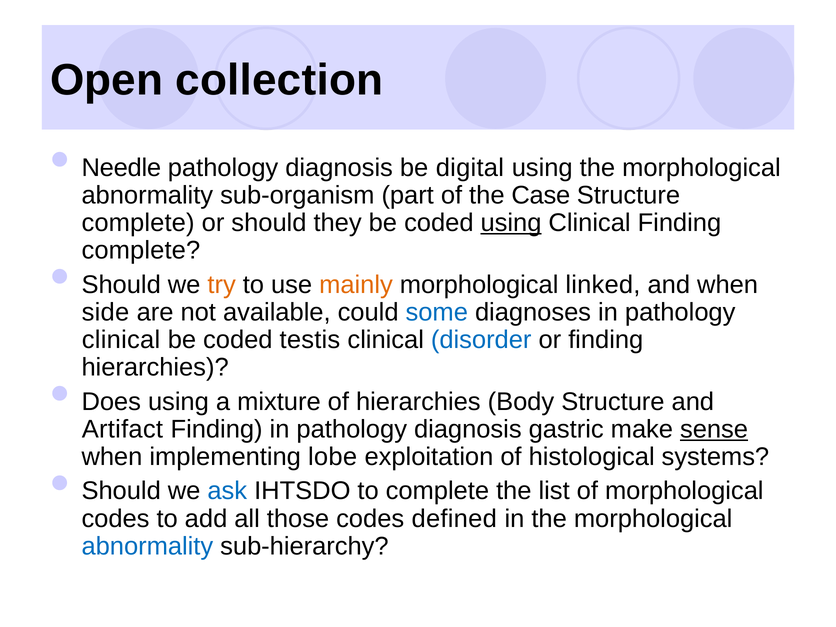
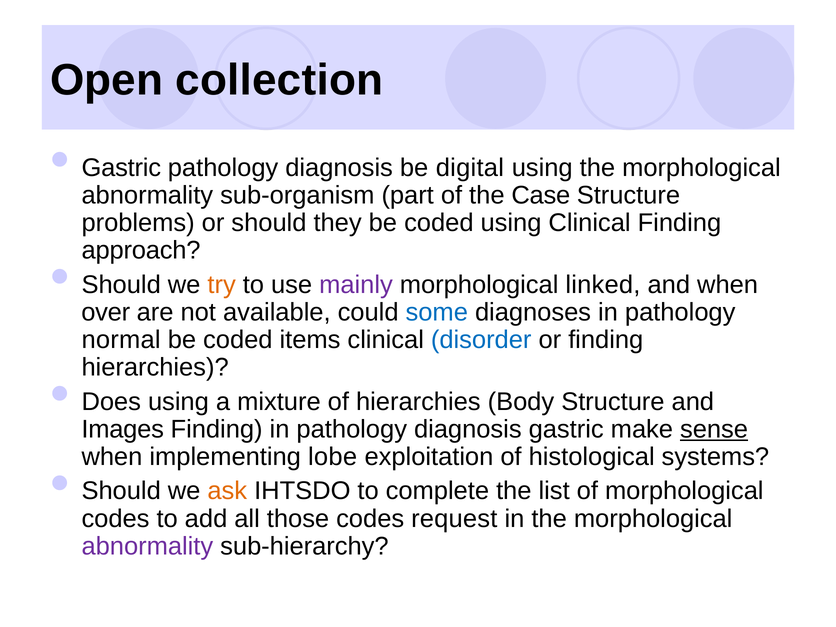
Needle at (121, 168): Needle -> Gastric
complete at (138, 223): complete -> problems
using at (511, 223) underline: present -> none
complete at (141, 250): complete -> approach
mainly colour: orange -> purple
side: side -> over
clinical at (121, 340): clinical -> normal
testis: testis -> items
Artifact: Artifact -> Images
ask colour: blue -> orange
defined: defined -> request
abnormality at (147, 546) colour: blue -> purple
